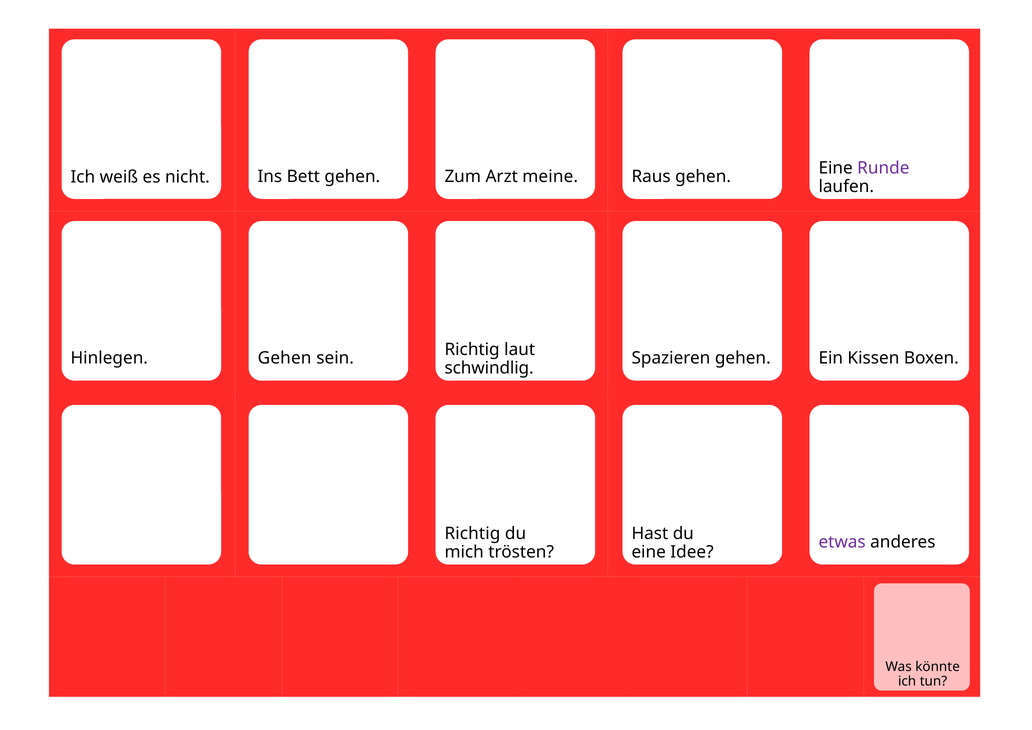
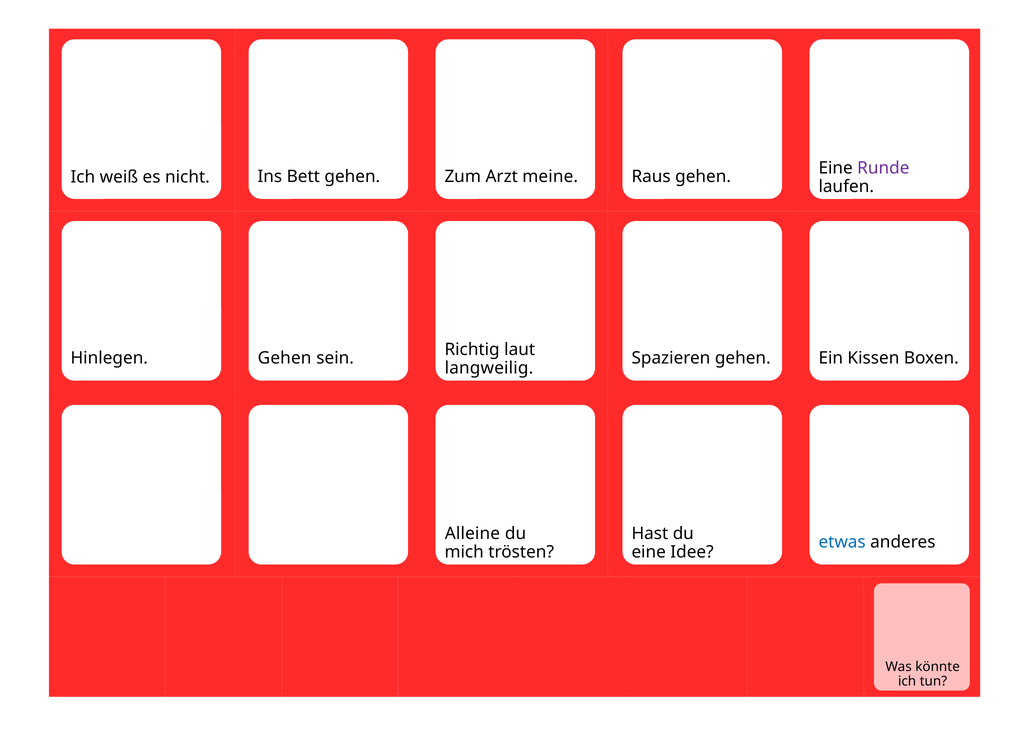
schwindlig: schwindlig -> langweilig
Richtig at (472, 533): Richtig -> Alleine
etwas colour: purple -> blue
